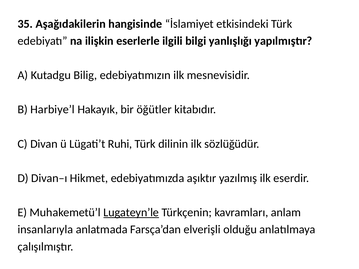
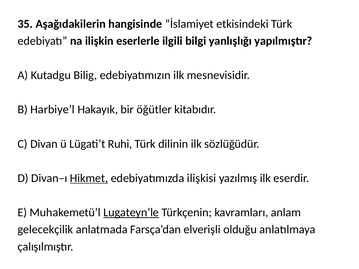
Hikmet underline: none -> present
aşıktır: aşıktır -> ilişkisi
insanlarıyla: insanlarıyla -> gelecekçilik
